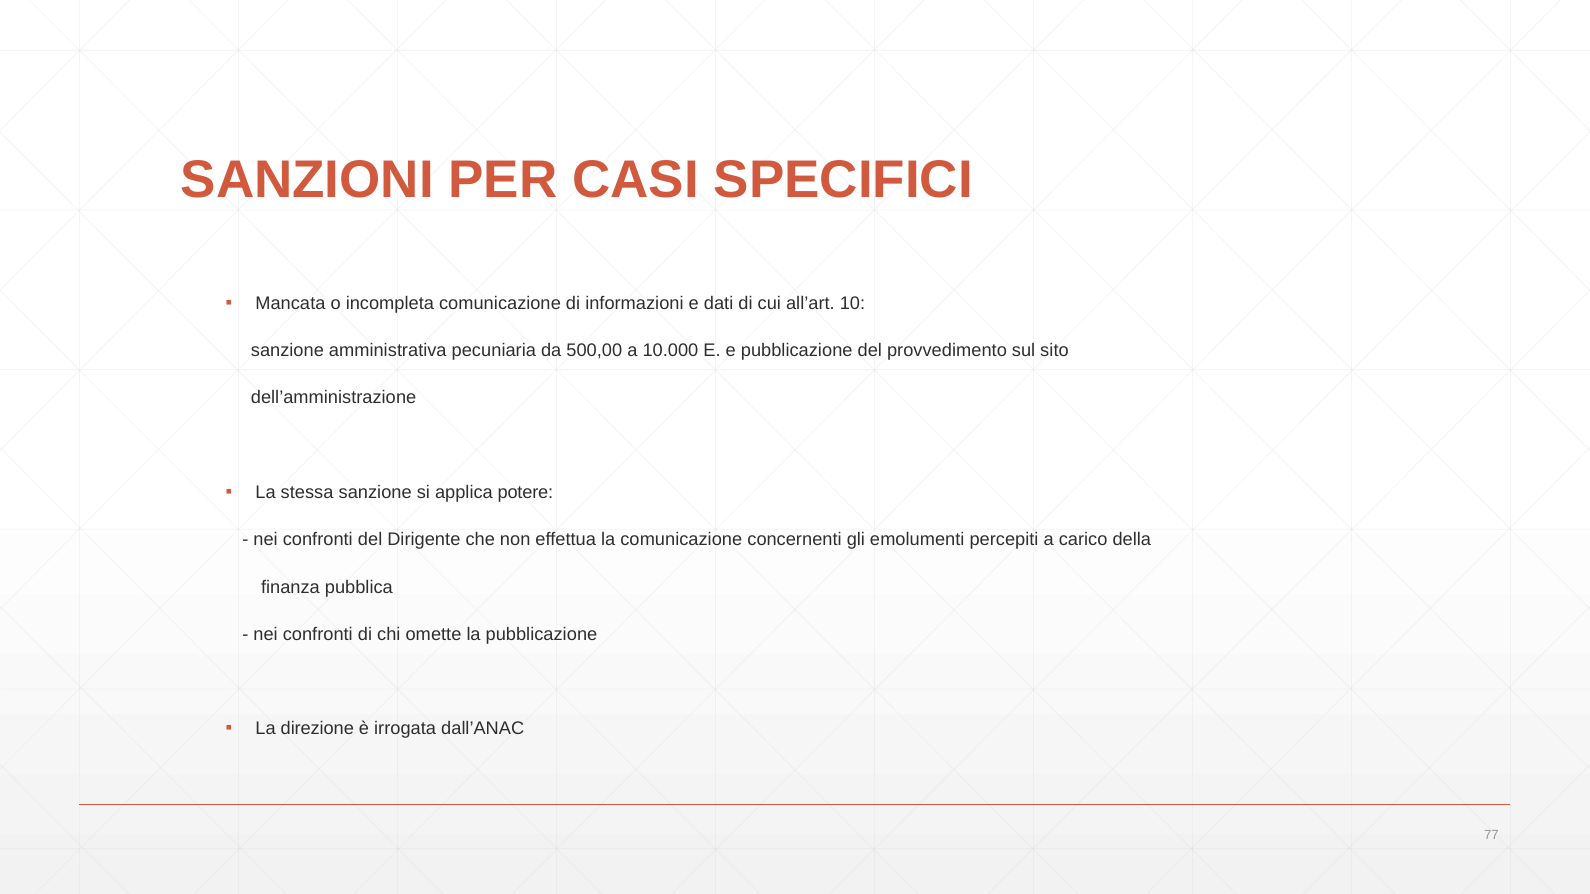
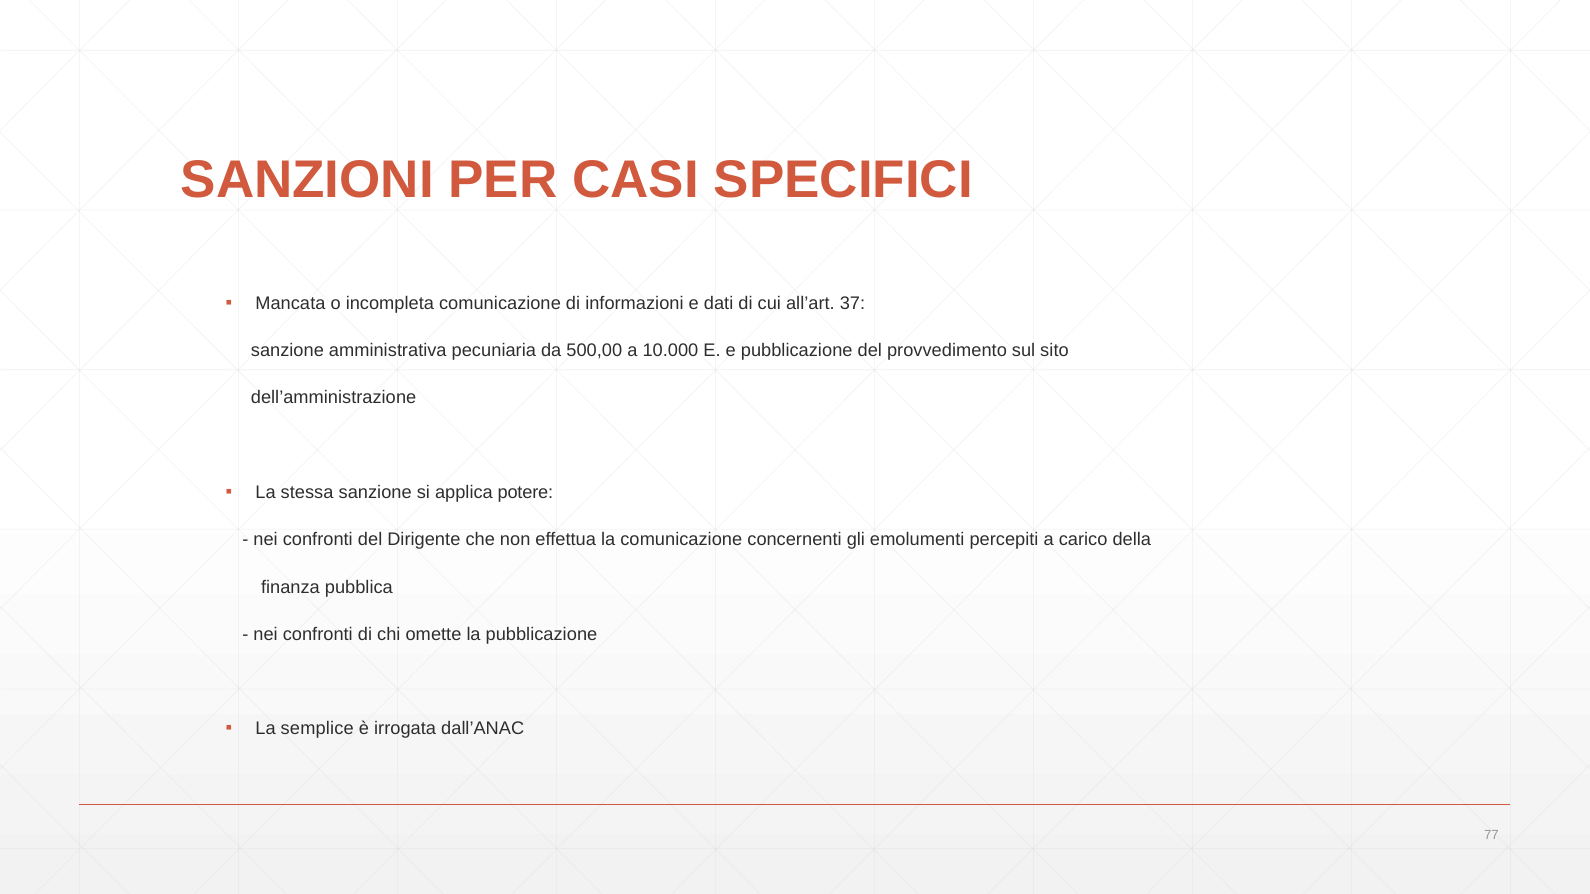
10: 10 -> 37
direzione: direzione -> semplice
